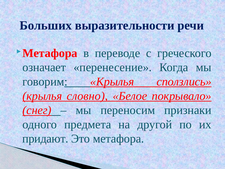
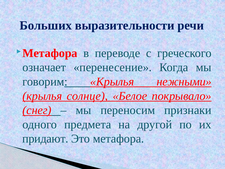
сползлись: сползлись -> нежными
словно: словно -> солнце
